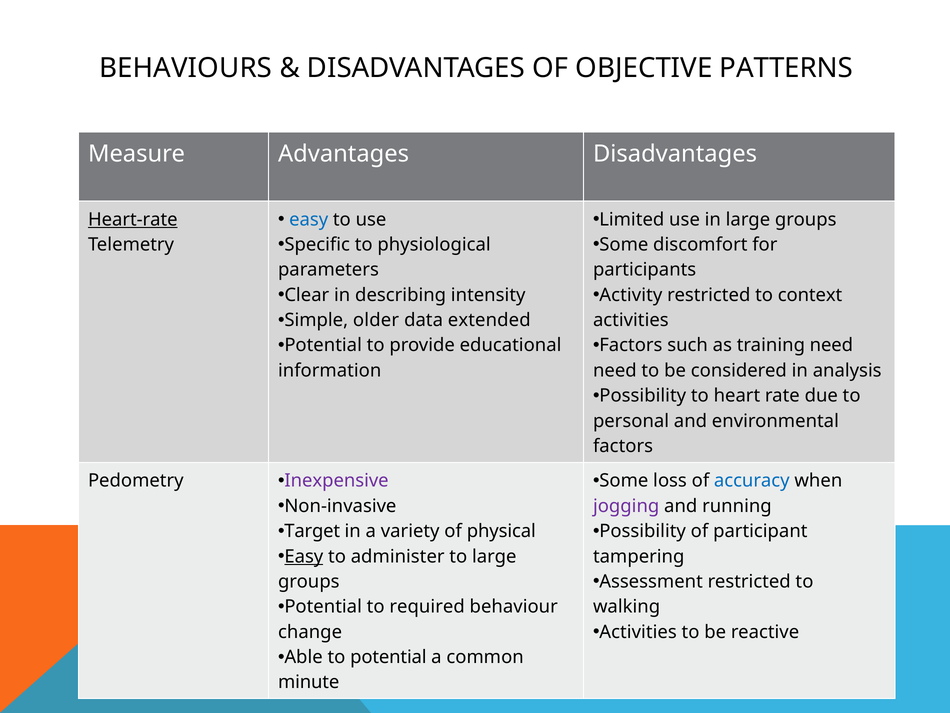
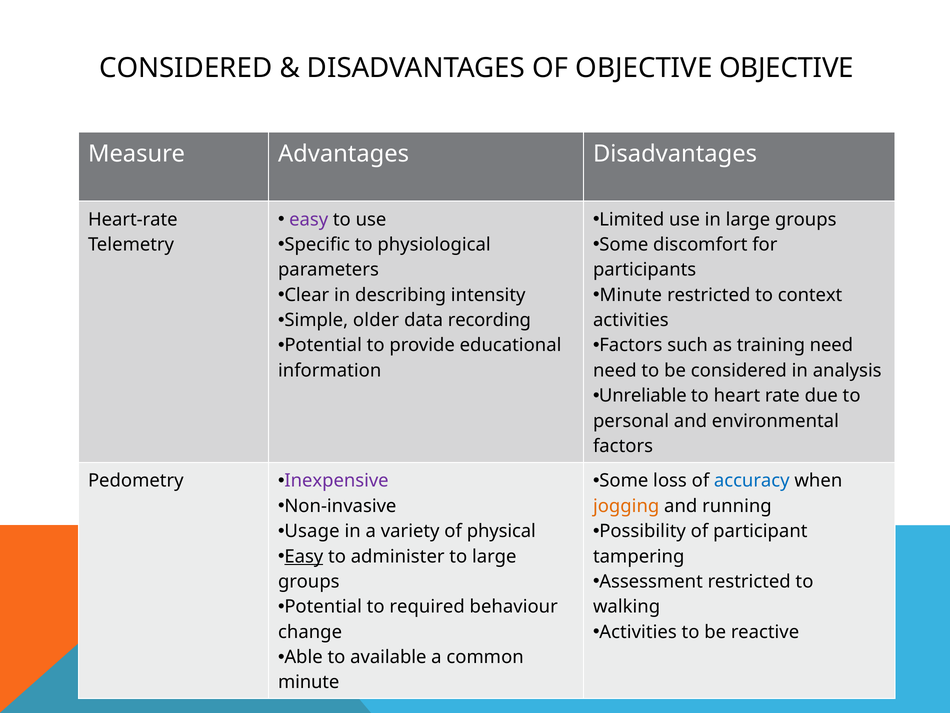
BEHAVIOURS at (186, 68): BEHAVIOURS -> CONSIDERED
OBJECTIVE PATTERNS: PATTERNS -> OBJECTIVE
easy at (309, 219) colour: blue -> purple
Heart-rate underline: present -> none
Activity at (631, 295): Activity -> Minute
extended: extended -> recording
Possibility at (643, 395): Possibility -> Unreliable
jogging colour: purple -> orange
Target: Target -> Usage
to potential: potential -> available
